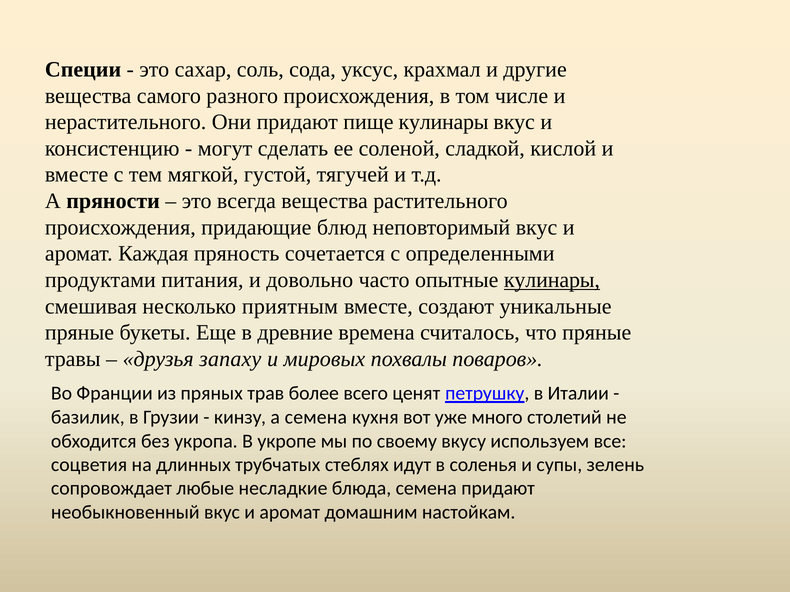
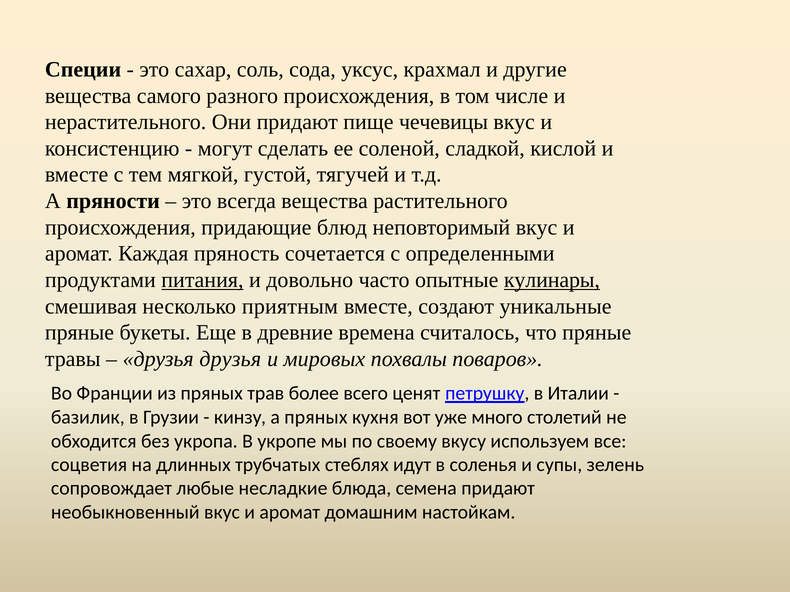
пище кулинары: кулинары -> чечевицы
питания underline: none -> present
друзья запаху: запаху -> друзья
а семена: семена -> пряных
